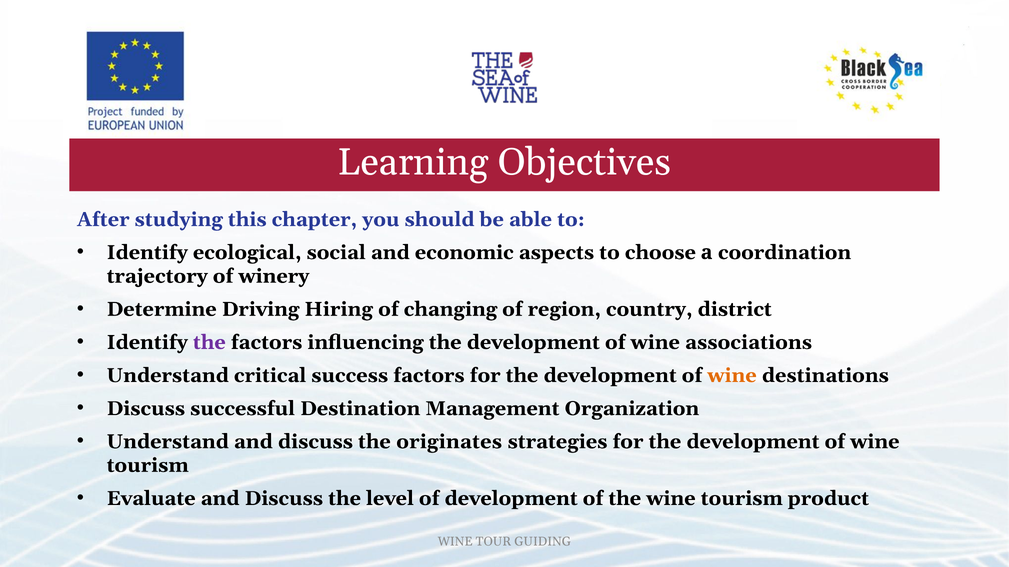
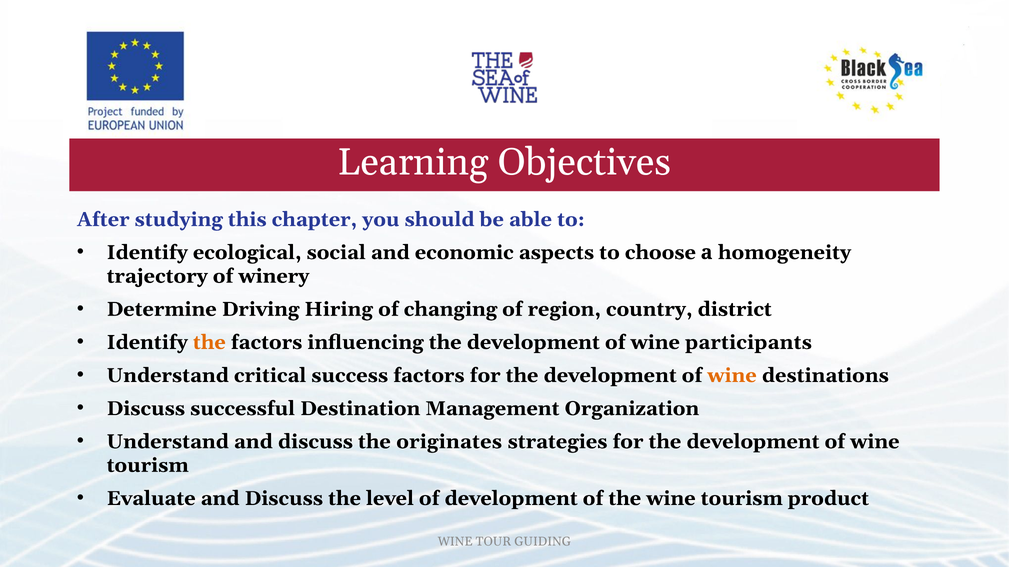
coordination: coordination -> homogeneity
the at (209, 343) colour: purple -> orange
associations: associations -> participants
